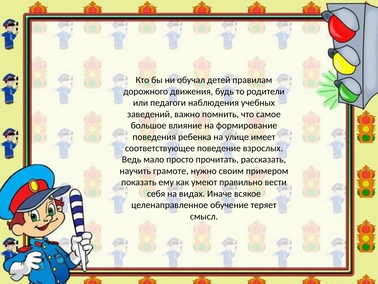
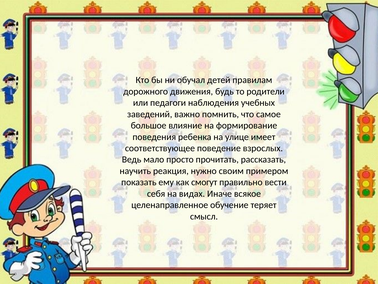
грамоте: грамоте -> реакция
умеют: умеют -> смогут
